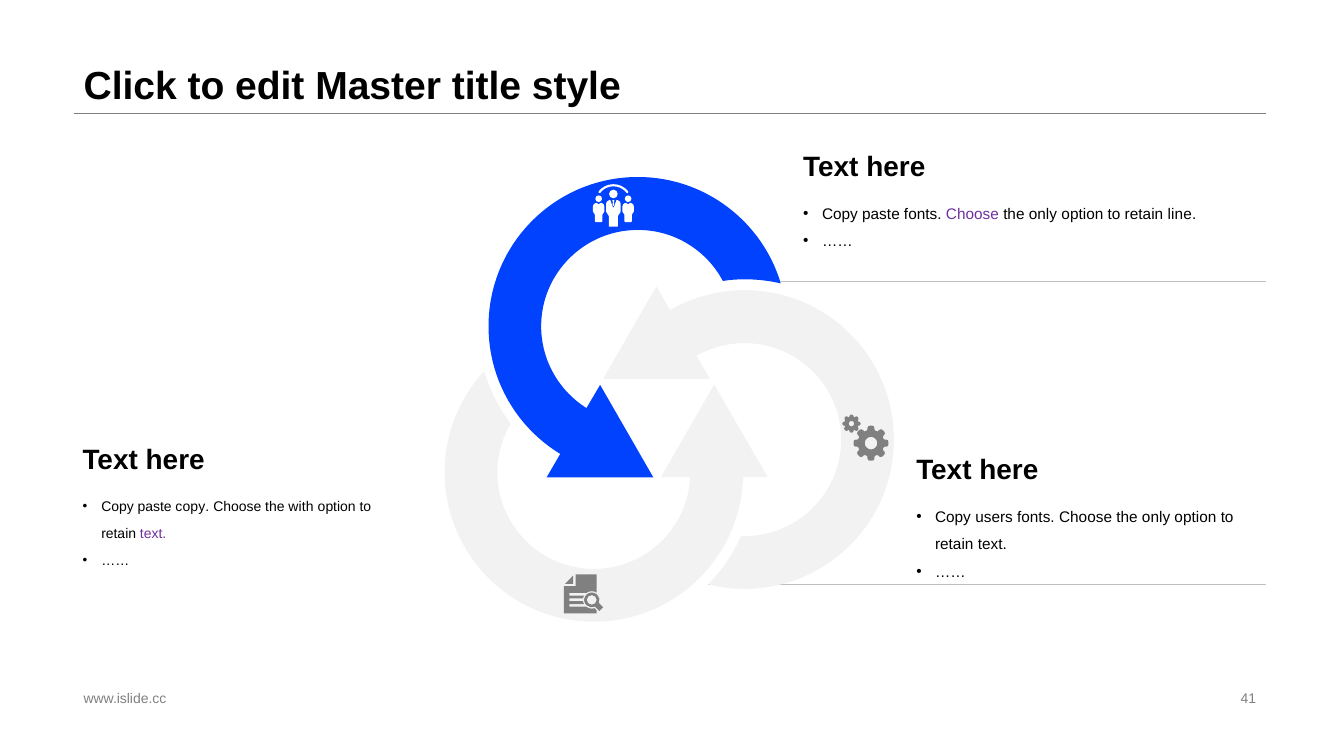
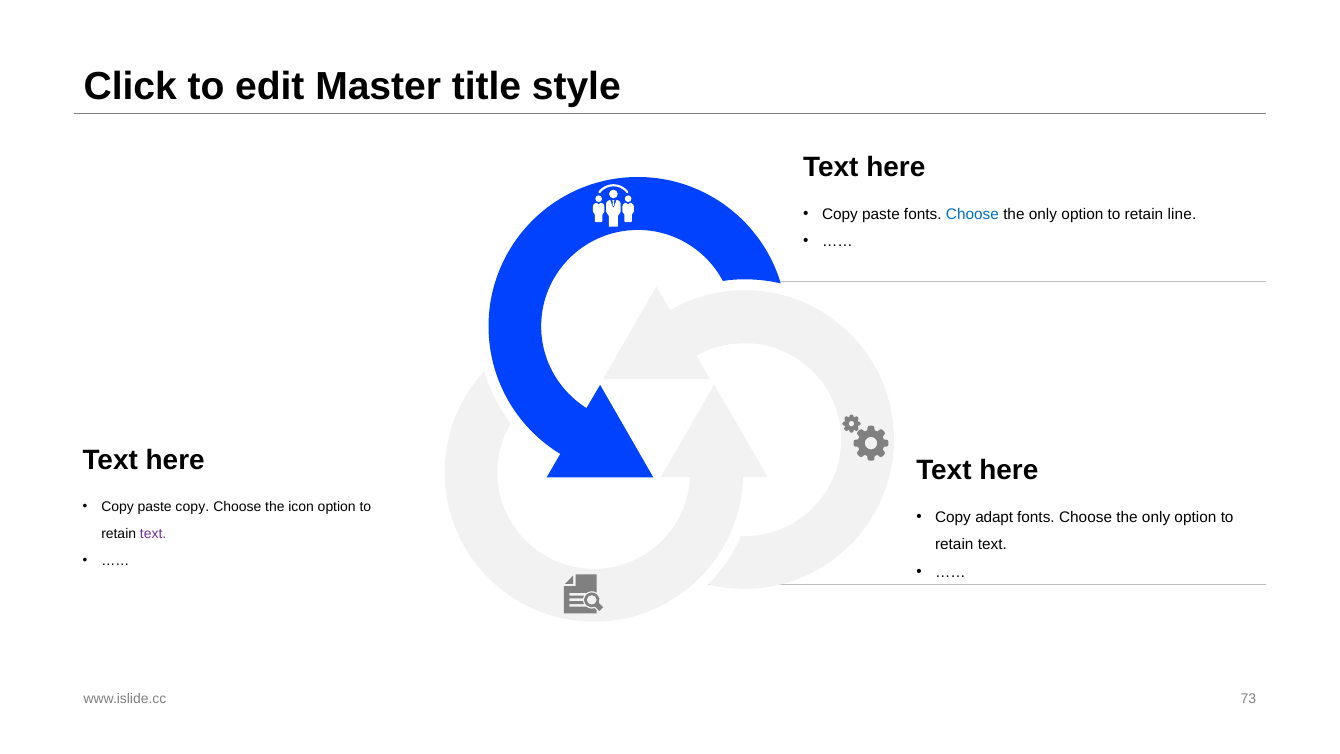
Choose at (972, 214) colour: purple -> blue
with: with -> icon
users: users -> adapt
41: 41 -> 73
